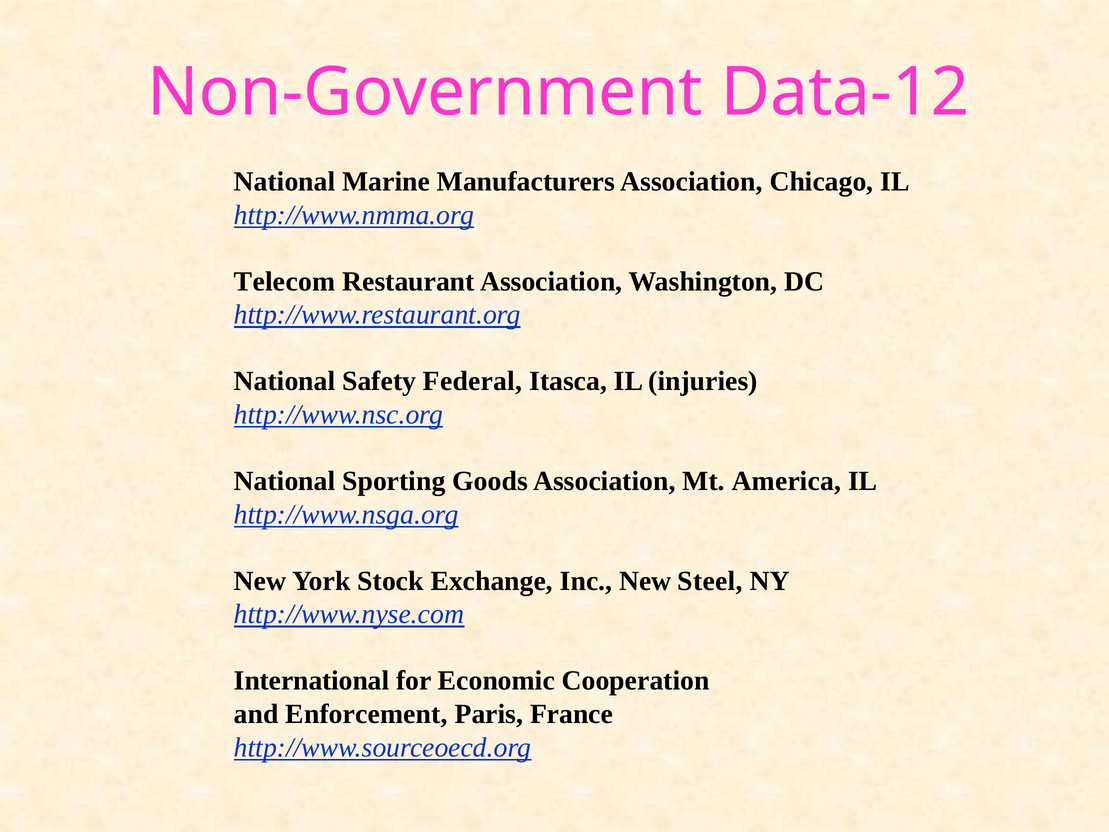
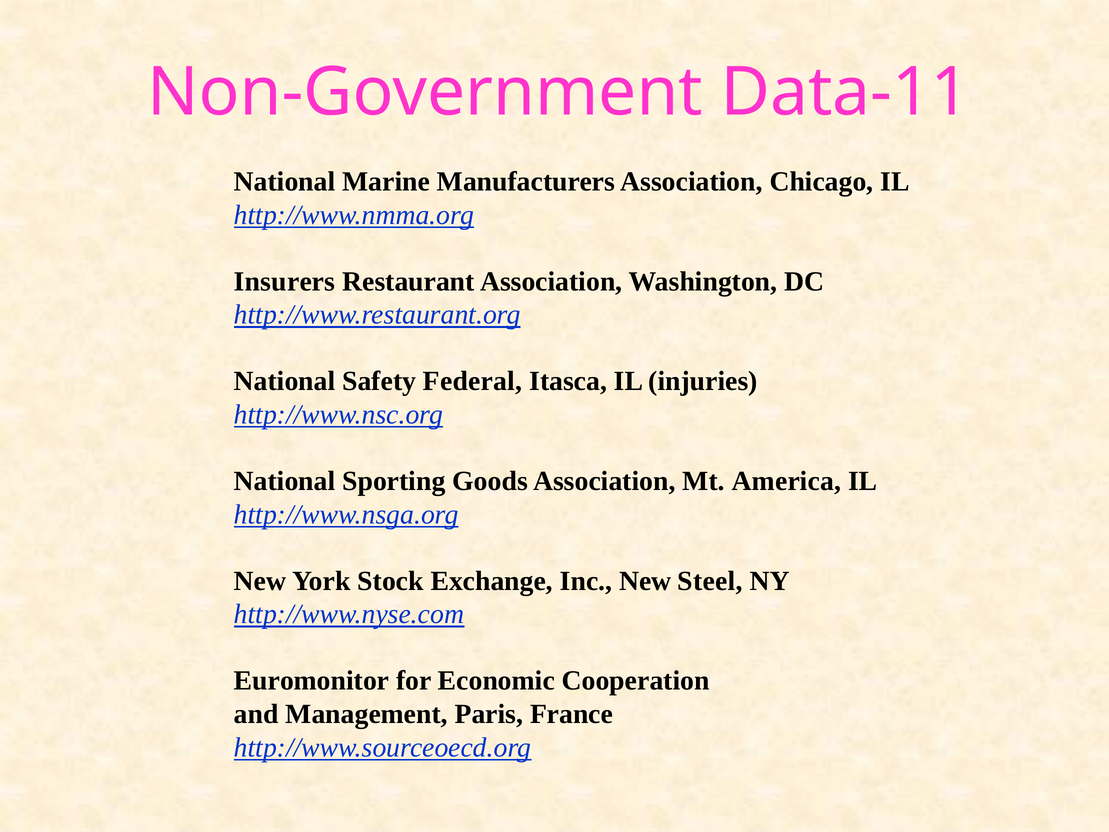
Data-12: Data-12 -> Data-11
Telecom: Telecom -> Insurers
International: International -> Euromonitor
Enforcement: Enforcement -> Management
